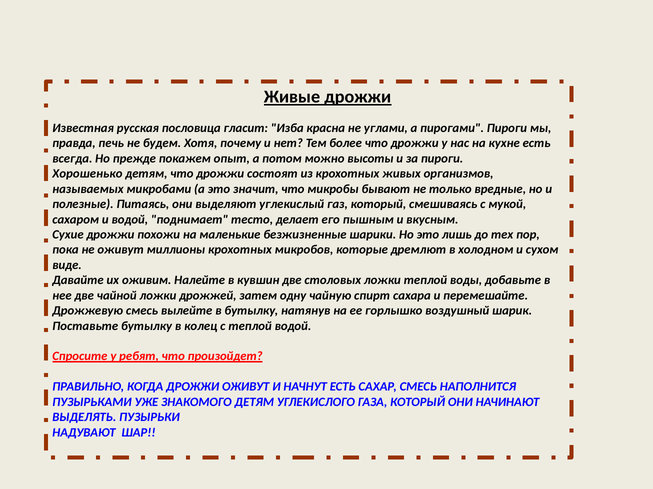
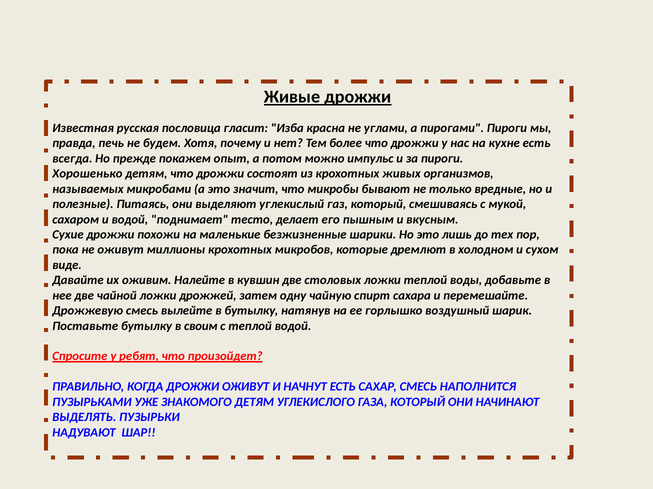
высоты: высоты -> импульс
колец: колец -> своим
